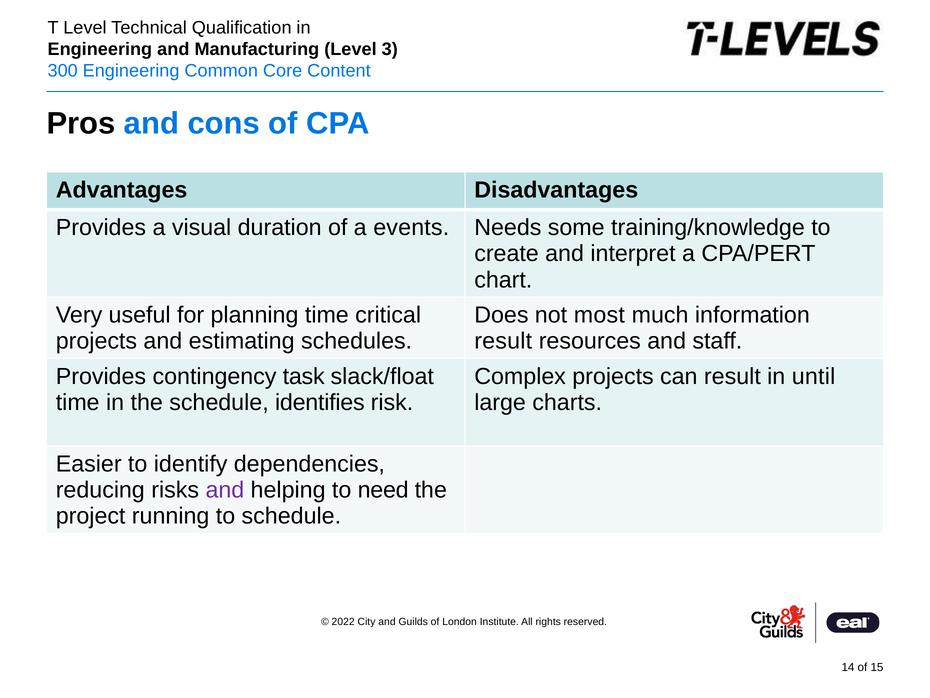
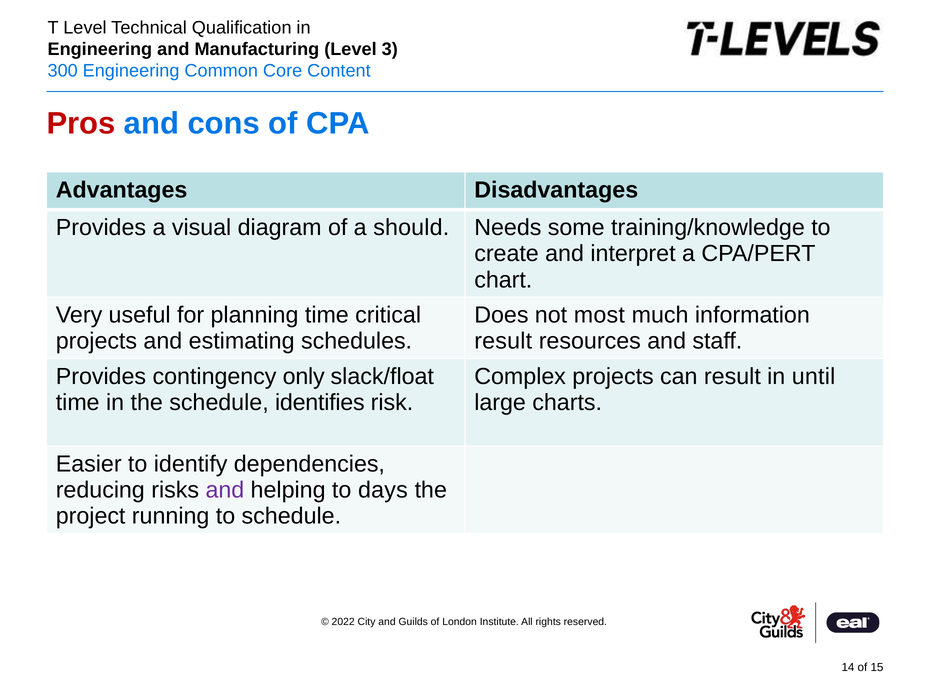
Pros colour: black -> red
duration: duration -> diagram
events: events -> should
task: task -> only
need: need -> days
